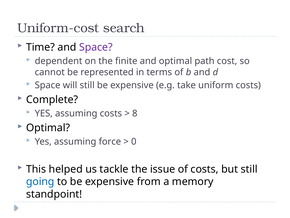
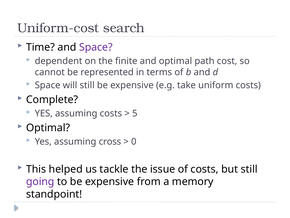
8: 8 -> 5
force: force -> cross
going colour: blue -> purple
